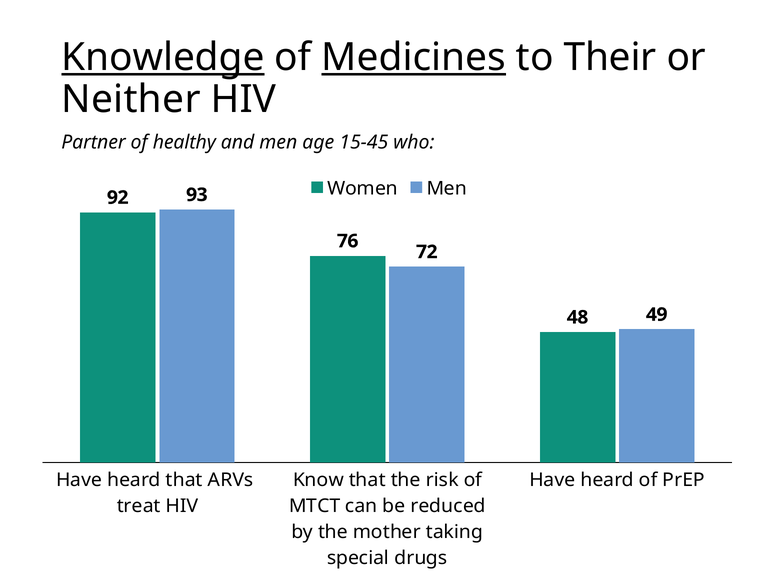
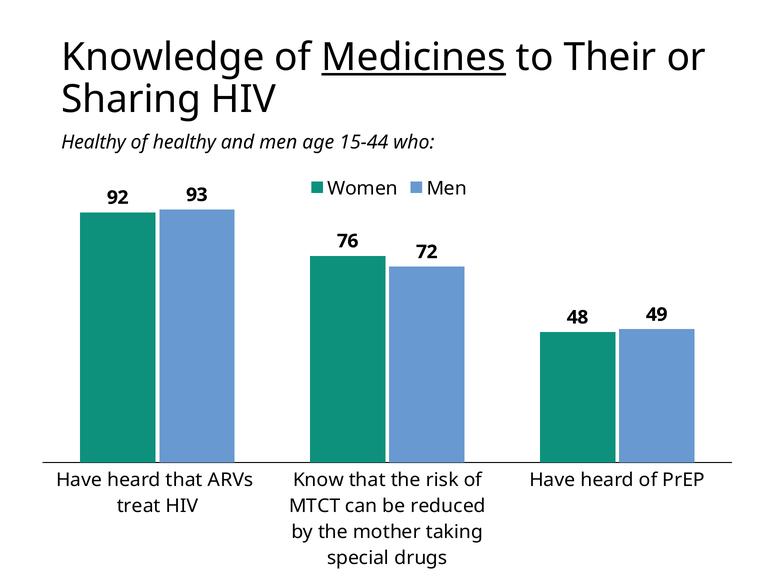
Knowledge underline: present -> none
Neither: Neither -> Sharing
Partner at (93, 142): Partner -> Healthy
15-45: 15-45 -> 15-44
